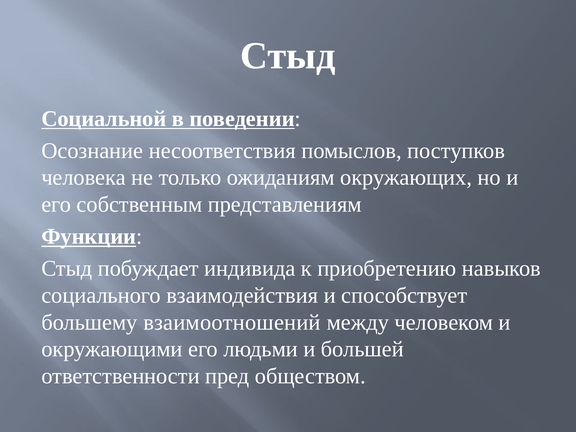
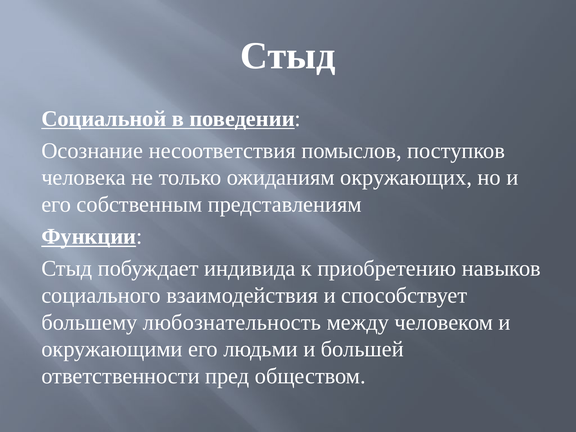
взаимоотношений: взаимоотношений -> любознательность
